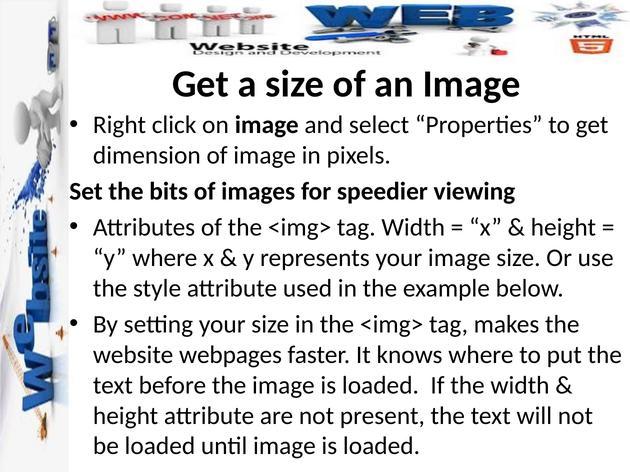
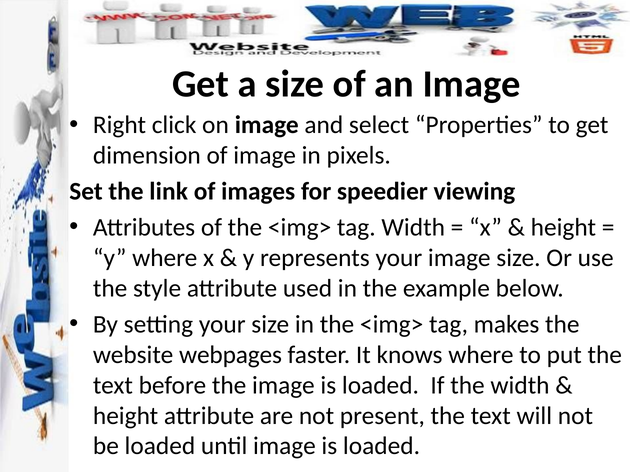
bits: bits -> link
